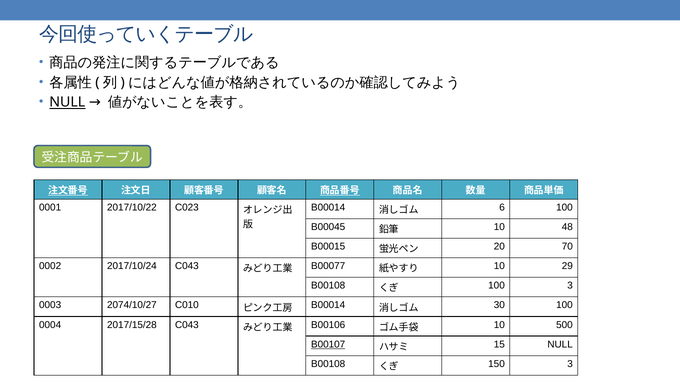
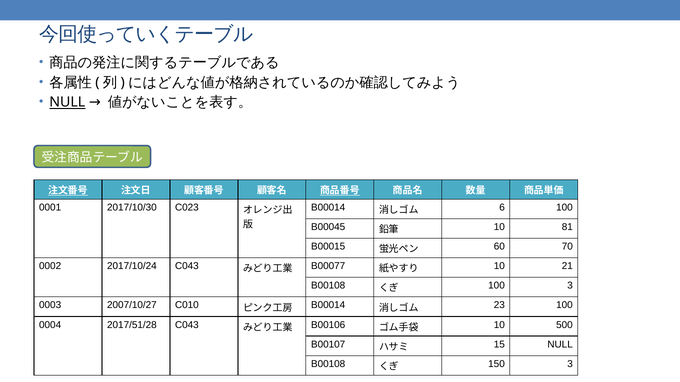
2017/10/22: 2017/10/22 -> 2017/10/30
48: 48 -> 81
20: 20 -> 60
29: 29 -> 21
2074/10/27: 2074/10/27 -> 2007/10/27
30: 30 -> 23
2017/15/28: 2017/15/28 -> 2017/51/28
B00107 underline: present -> none
